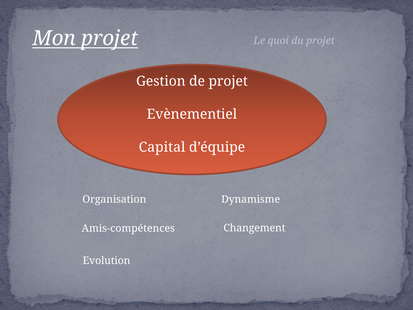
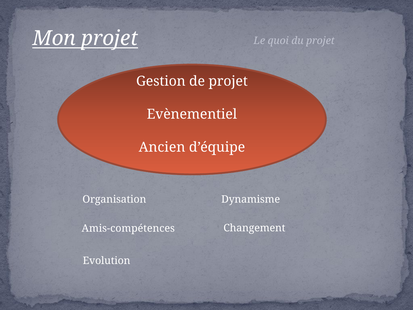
Capital: Capital -> Ancien
